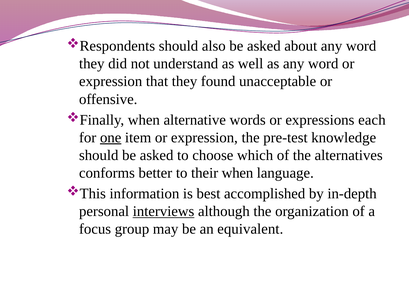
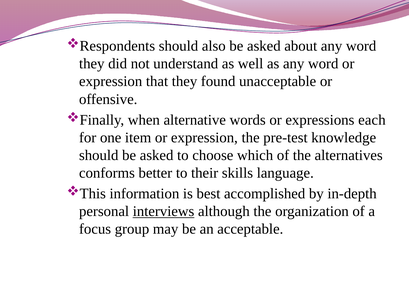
one underline: present -> none
their when: when -> skills
equivalent: equivalent -> acceptable
